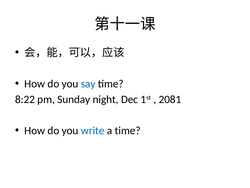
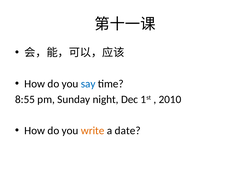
8:22: 8:22 -> 8:55
2081: 2081 -> 2010
write colour: blue -> orange
a time: time -> date
